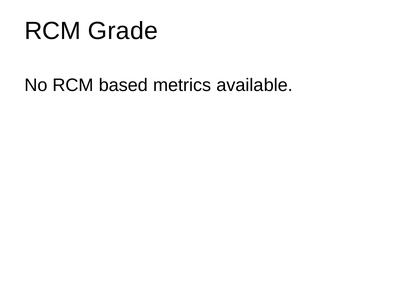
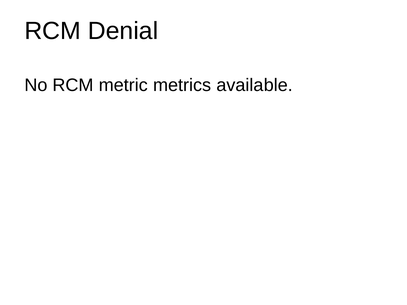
Grade: Grade -> Denial
based: based -> metric
